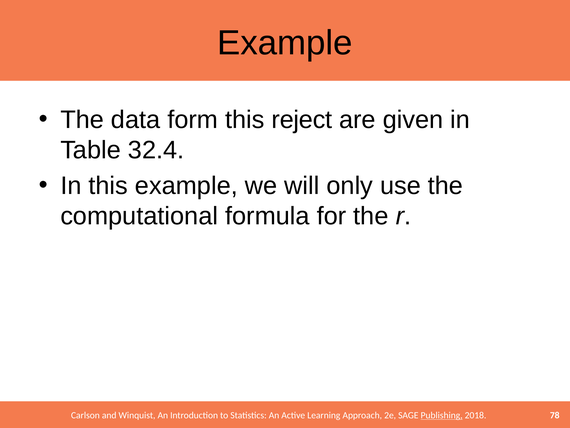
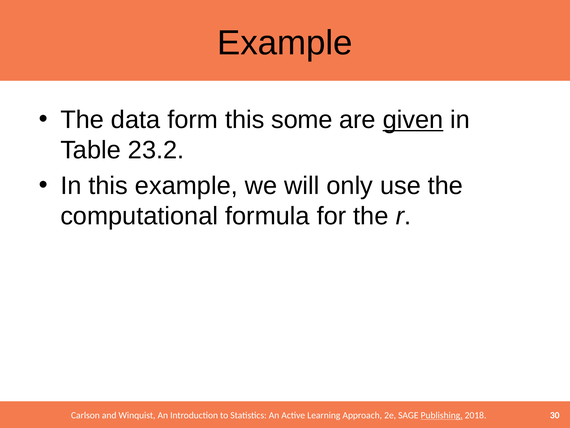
reject: reject -> some
given underline: none -> present
32.4: 32.4 -> 23.2
78: 78 -> 30
